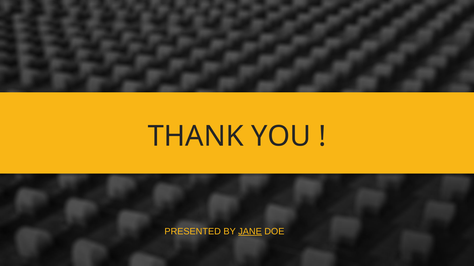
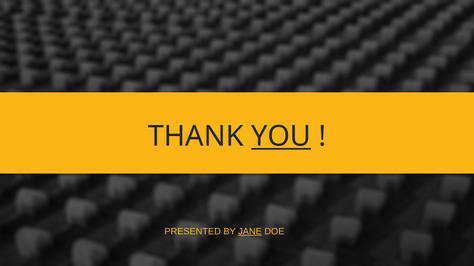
YOU underline: none -> present
